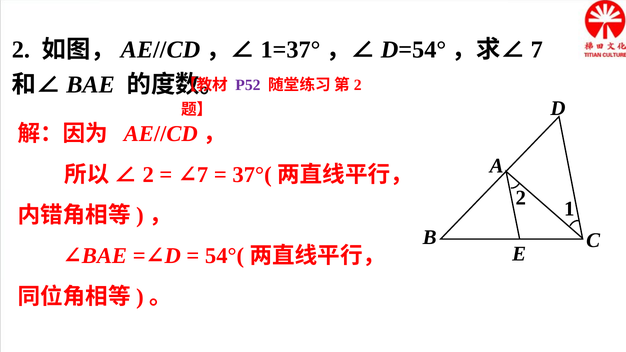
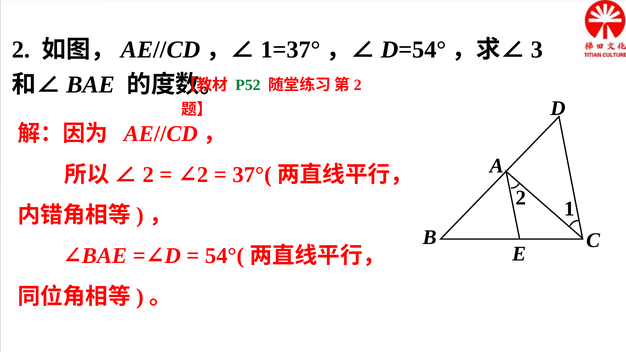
7 at (537, 50): 7 -> 3
P52 colour: purple -> green
7 at (203, 175): 7 -> 2
